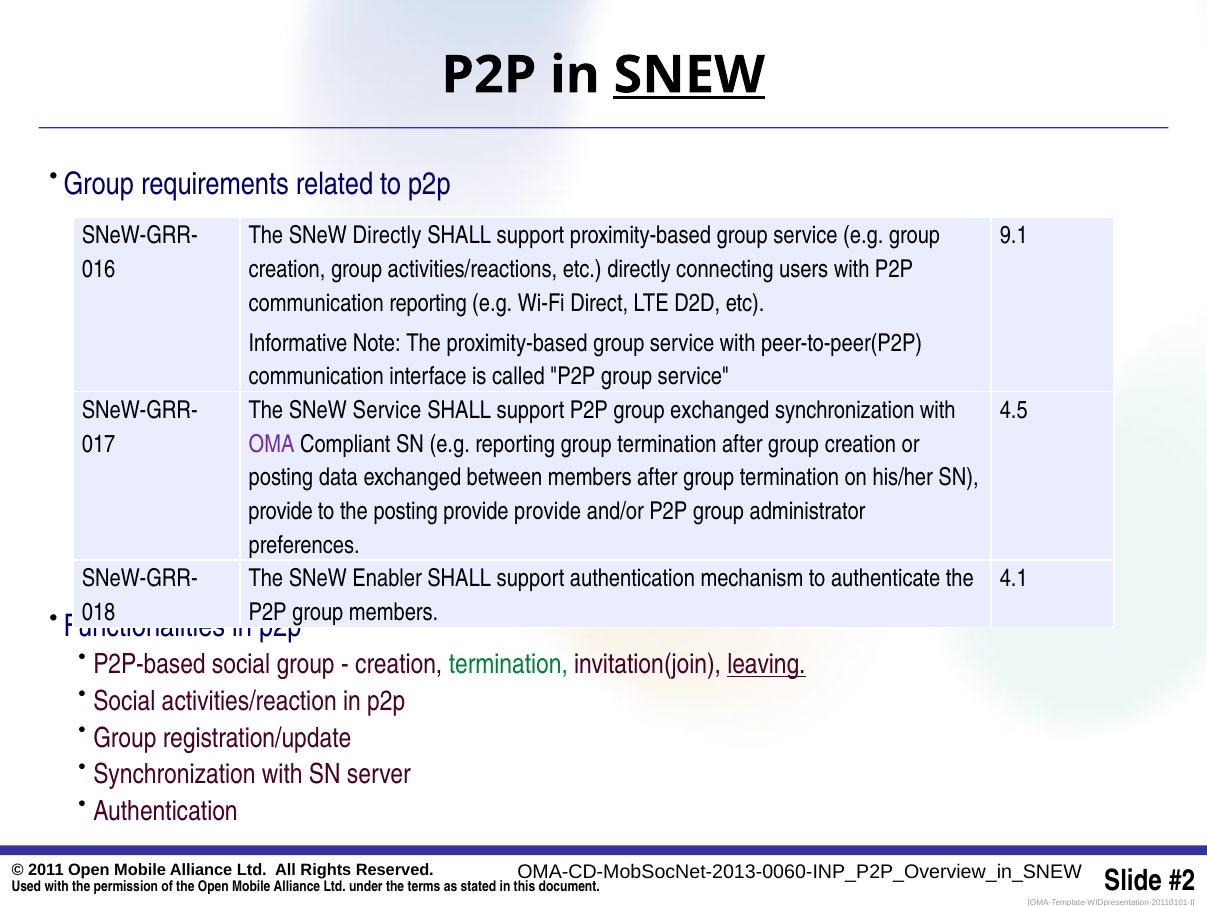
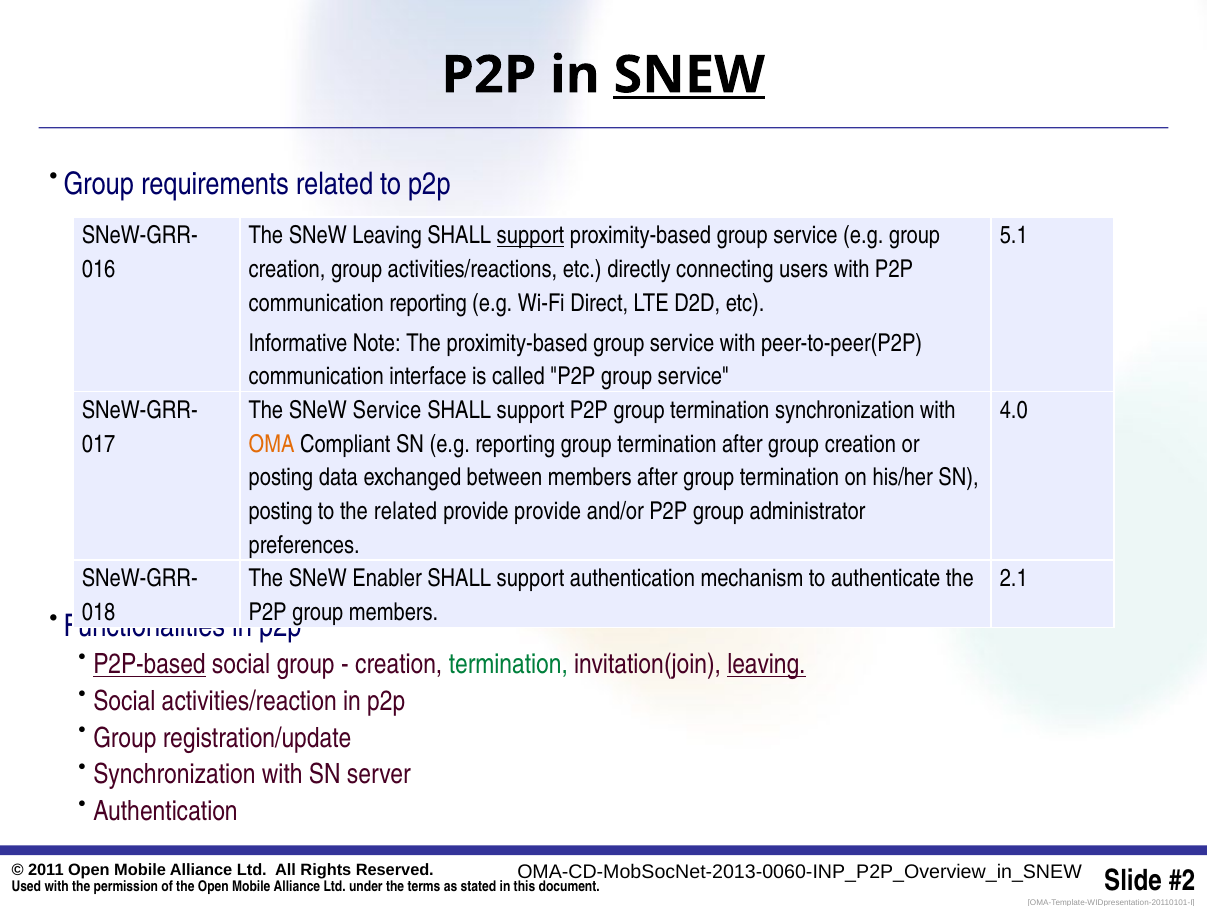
SNeW Directly: Directly -> Leaving
support at (530, 236) underline: none -> present
9.1: 9.1 -> 5.1
P2P group exchanged: exchanged -> termination
4.5: 4.5 -> 4.0
OMA colour: purple -> orange
provide at (281, 511): provide -> posting
the posting: posting -> related
4.1: 4.1 -> 2.1
P2P-based underline: none -> present
